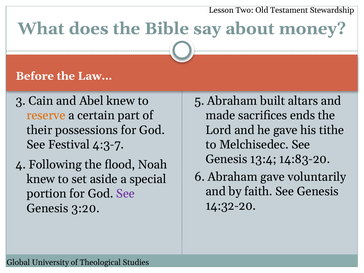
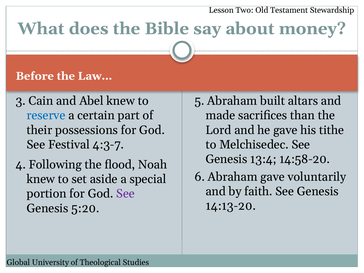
reserve colour: orange -> blue
ends: ends -> than
14:83-20: 14:83-20 -> 14:58-20
14:32-20: 14:32-20 -> 14:13-20
3:20: 3:20 -> 5:20
